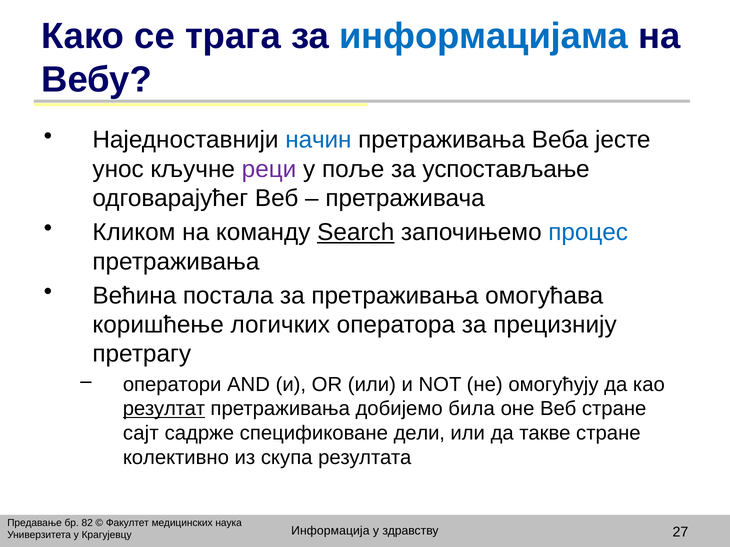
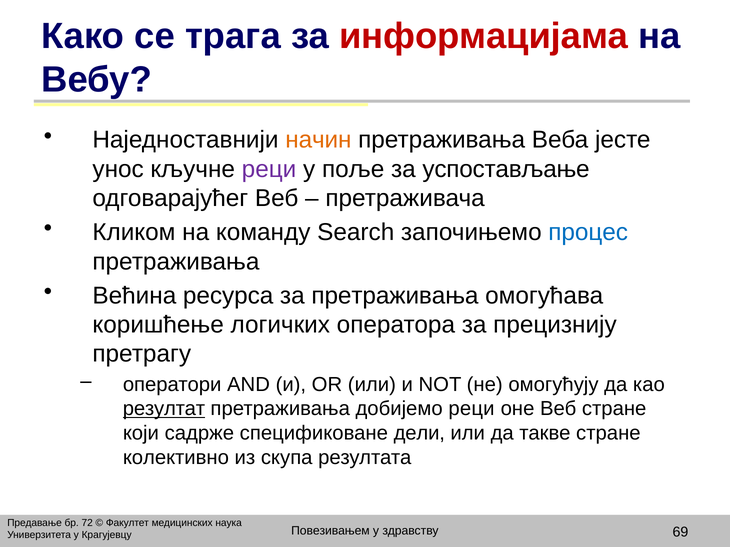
информацијама colour: blue -> red
начин colour: blue -> orange
Search underline: present -> none
постала: постала -> ресурса
добијемо била: била -> реци
сајт: сајт -> који
82: 82 -> 72
Информација: Информација -> Повезивањем
27: 27 -> 69
